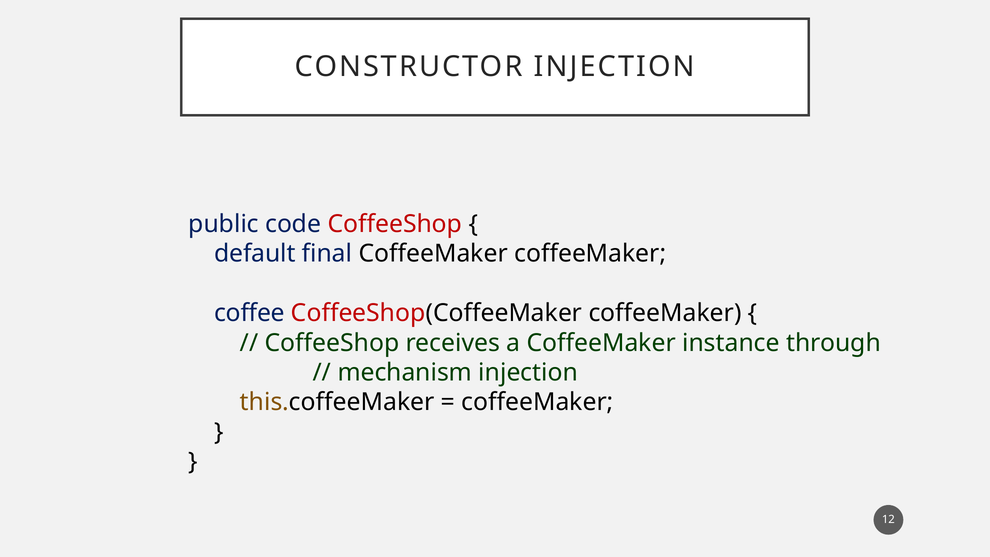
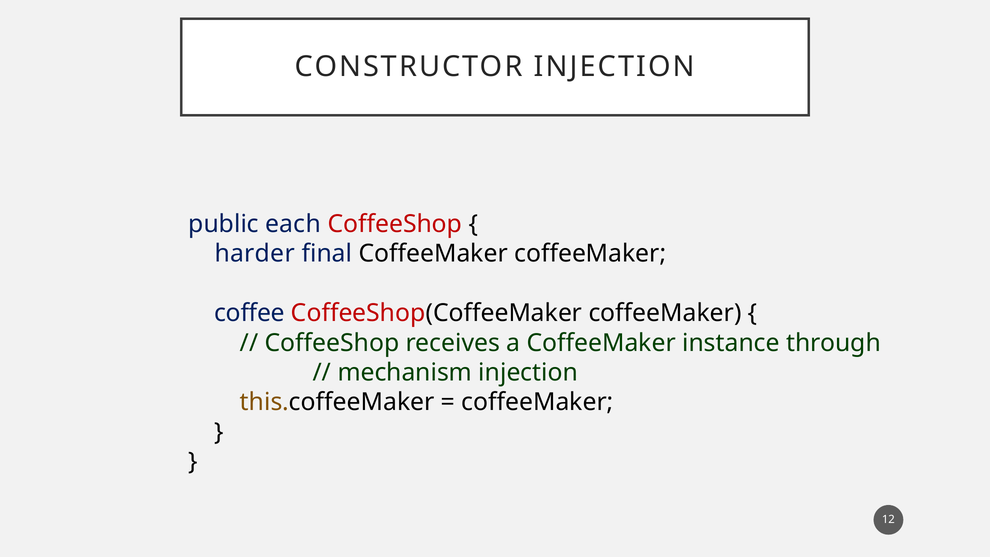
code: code -> each
default: default -> harder
